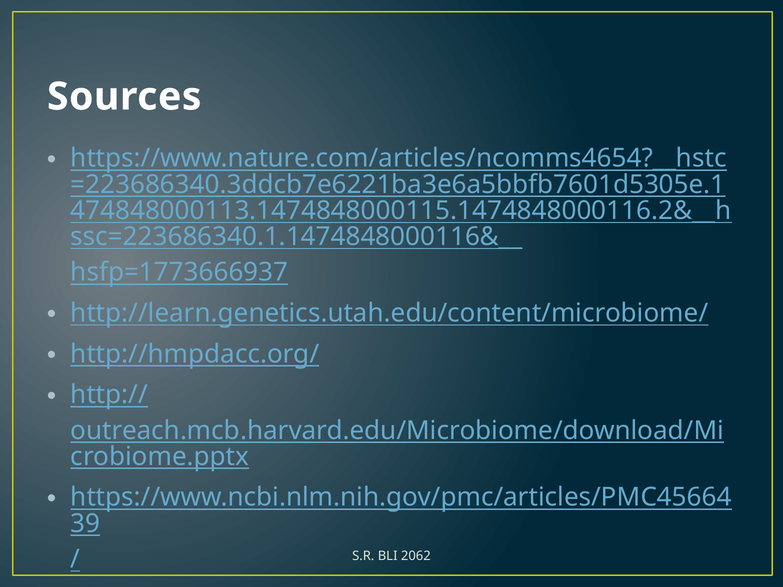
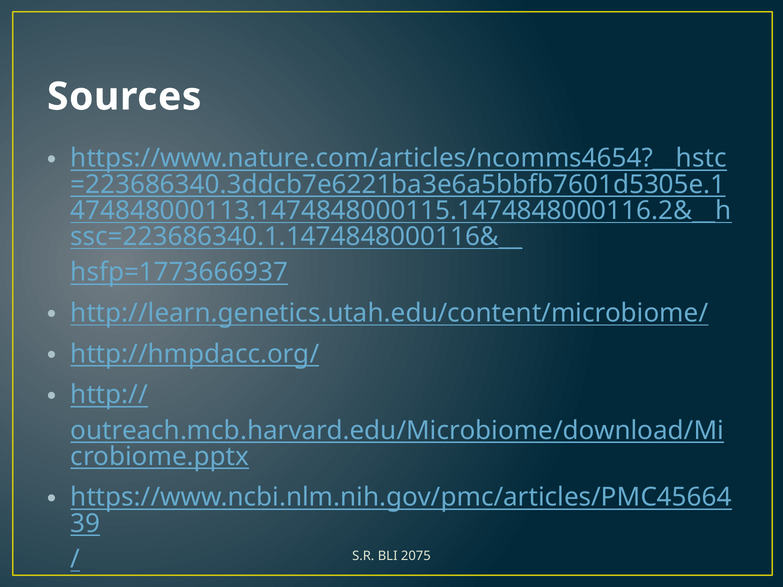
2062: 2062 -> 2075
